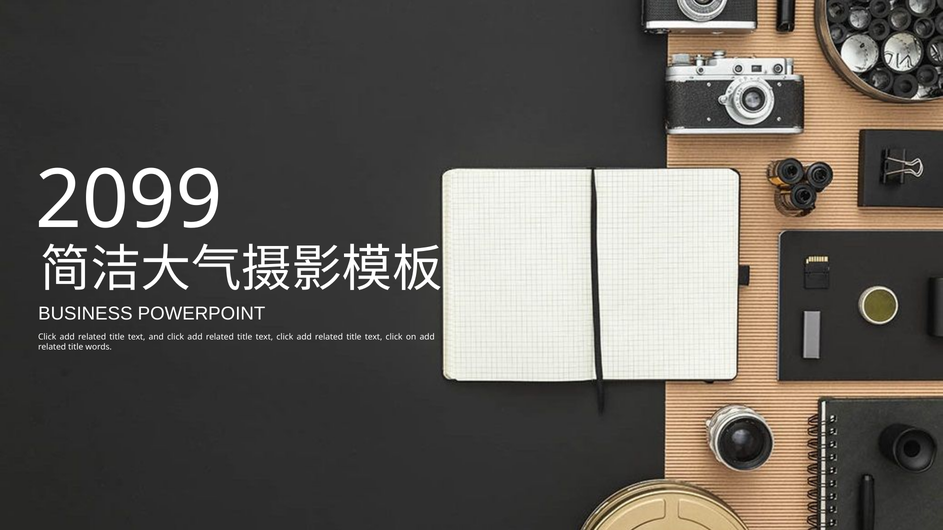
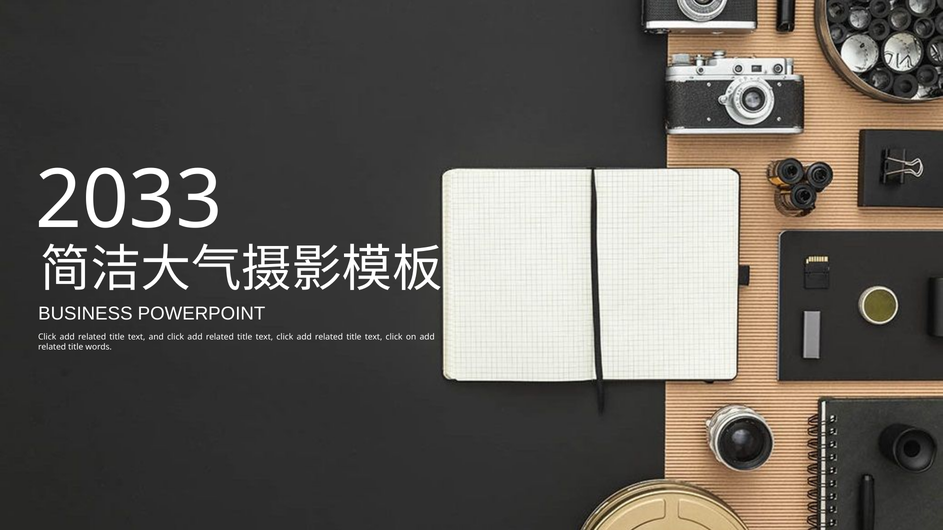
2099: 2099 -> 2033
